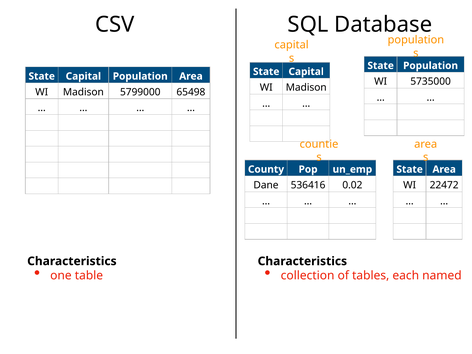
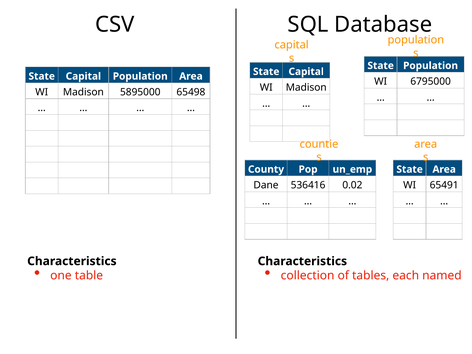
5735000: 5735000 -> 6795000
5799000: 5799000 -> 5895000
22472: 22472 -> 65491
